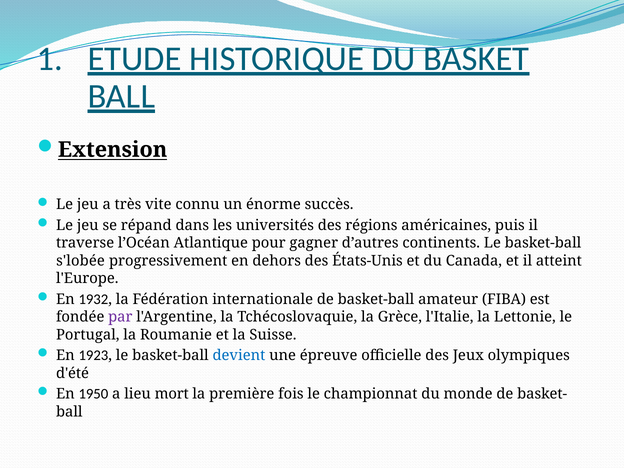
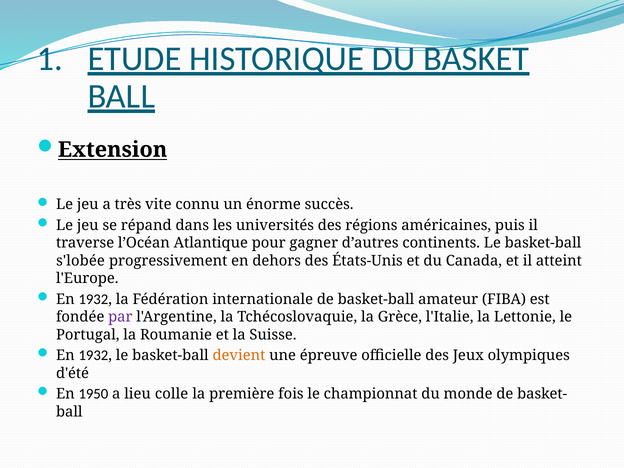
1923 at (93, 355): 1923 -> 1932
devient colour: blue -> orange
mort: mort -> colle
